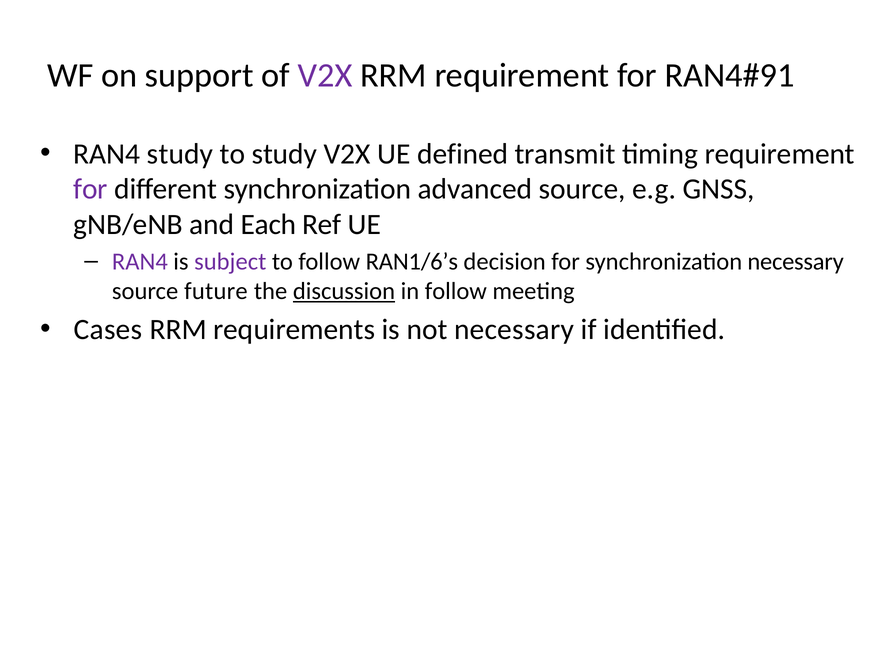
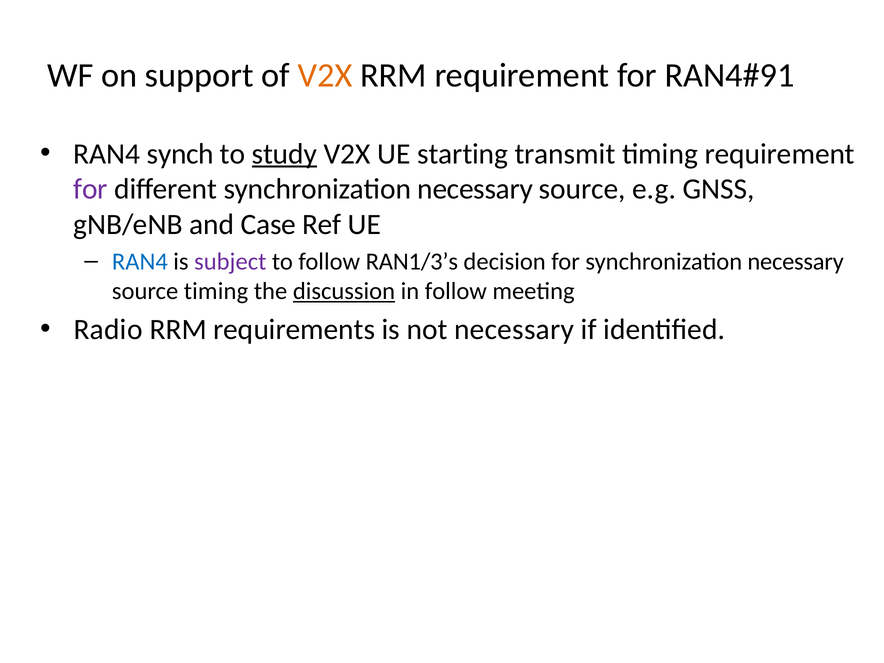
V2X at (325, 76) colour: purple -> orange
RAN4 study: study -> synch
study at (284, 154) underline: none -> present
defined: defined -> starting
different synchronization advanced: advanced -> necessary
Each: Each -> Case
RAN4 at (140, 262) colour: purple -> blue
RAN1/6’s: RAN1/6’s -> RAN1/3’s
source future: future -> timing
Cases: Cases -> Radio
